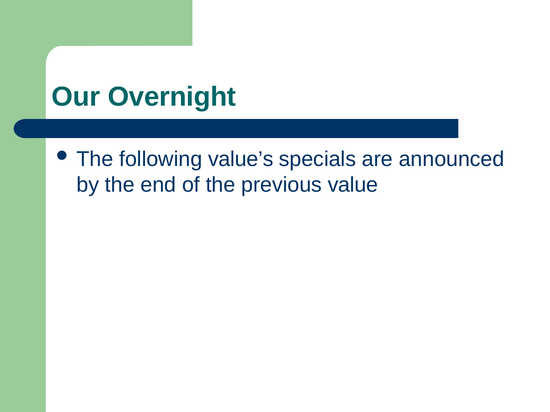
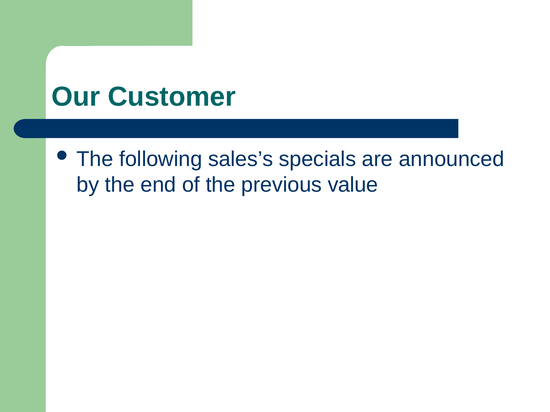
Overnight: Overnight -> Customer
value’s: value’s -> sales’s
